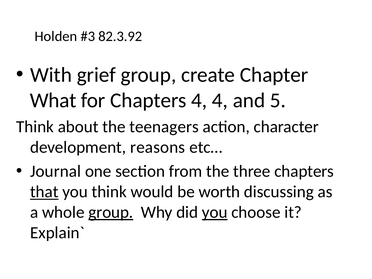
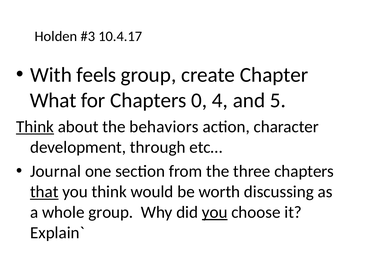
82.3.92: 82.3.92 -> 10.4.17
grief: grief -> feels
Chapters 4: 4 -> 0
Think at (35, 127) underline: none -> present
teenagers: teenagers -> behaviors
reasons: reasons -> through
group at (111, 212) underline: present -> none
